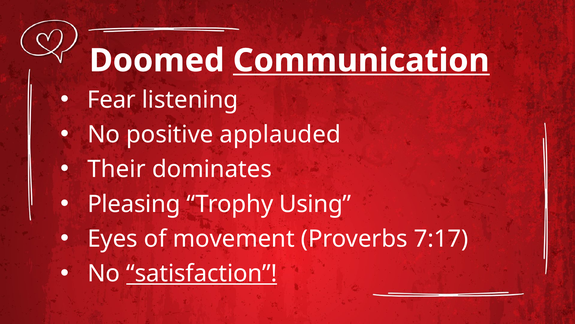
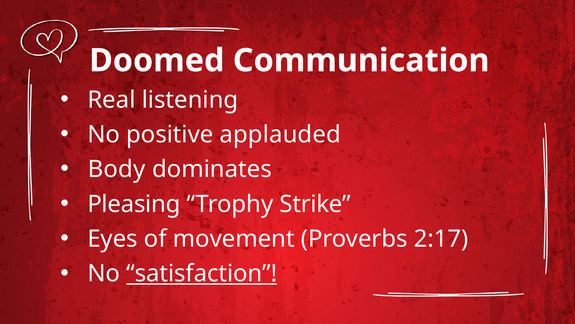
Communication underline: present -> none
Fear: Fear -> Real
Their: Their -> Body
Using: Using -> Strike
7:17: 7:17 -> 2:17
